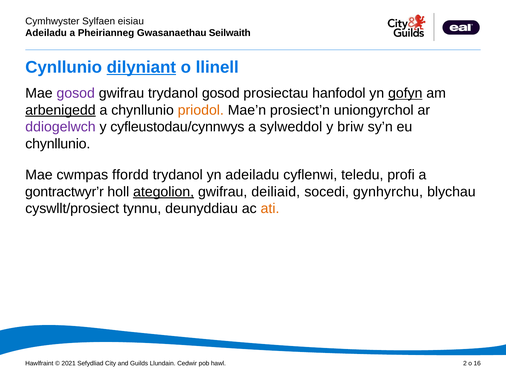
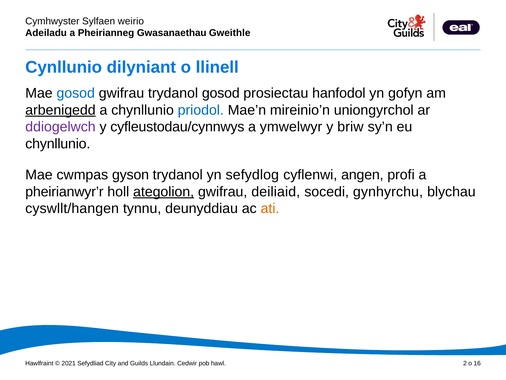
eisiau: eisiau -> weirio
Seilwaith: Seilwaith -> Gweithle
dilyniant underline: present -> none
gosod at (76, 93) colour: purple -> blue
gofyn underline: present -> none
priodol colour: orange -> blue
prosiect’n: prosiect’n -> mireinio’n
sylweddol: sylweddol -> ymwelwyr
ffordd: ffordd -> gyson
yn adeiladu: adeiladu -> sefydlog
teledu: teledu -> angen
gontractwyr’r: gontractwyr’r -> pheirianwyr’r
cyswllt/prosiect: cyswllt/prosiect -> cyswllt/hangen
